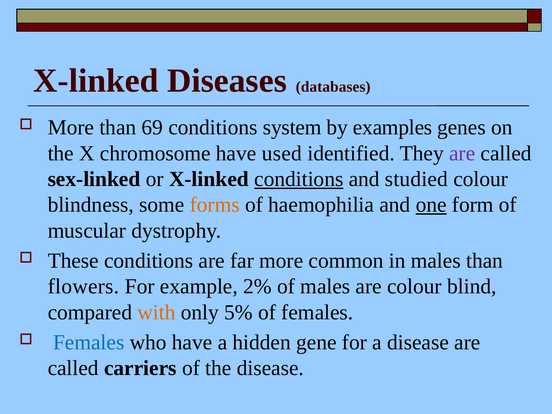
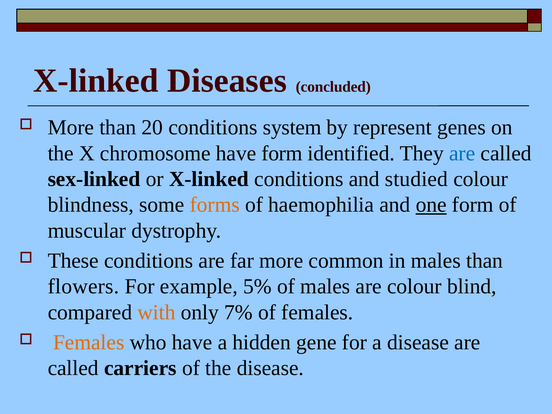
databases: databases -> concluded
69: 69 -> 20
examples: examples -> represent
have used: used -> form
are at (462, 153) colour: purple -> blue
conditions at (299, 179) underline: present -> none
2%: 2% -> 5%
5%: 5% -> 7%
Females at (89, 342) colour: blue -> orange
